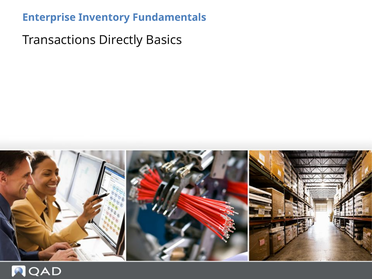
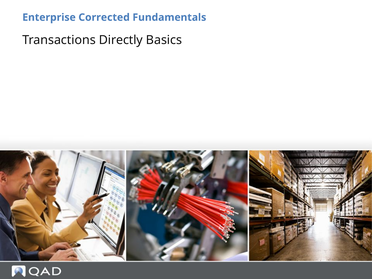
Inventory: Inventory -> Corrected
